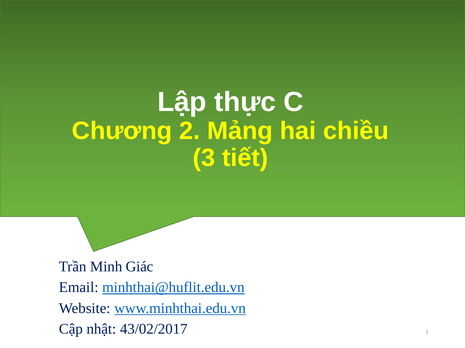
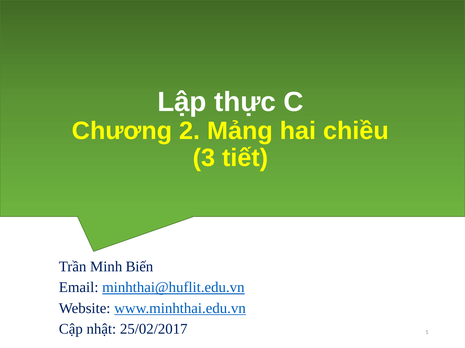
Giác: Giác -> Biến
43/02/2017: 43/02/2017 -> 25/02/2017
